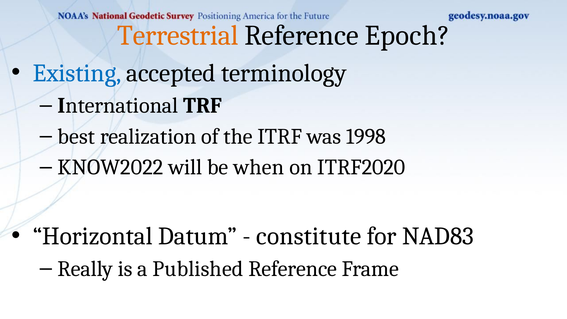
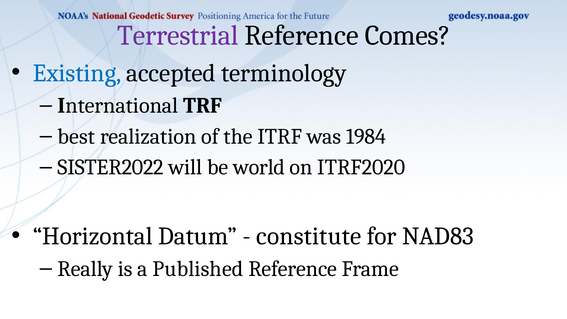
Terrestrial colour: orange -> purple
Epoch: Epoch -> Comes
1998: 1998 -> 1984
KNOW2022: KNOW2022 -> SISTER2022
when: when -> world
